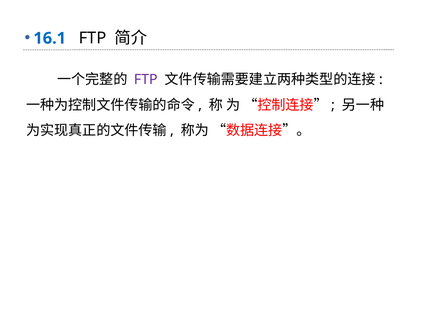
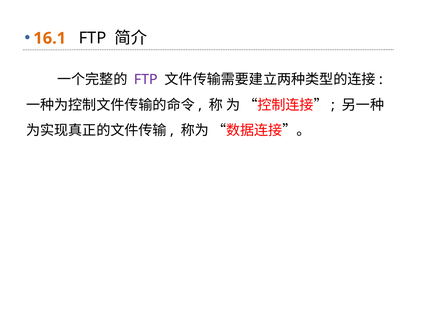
16.1 colour: blue -> orange
